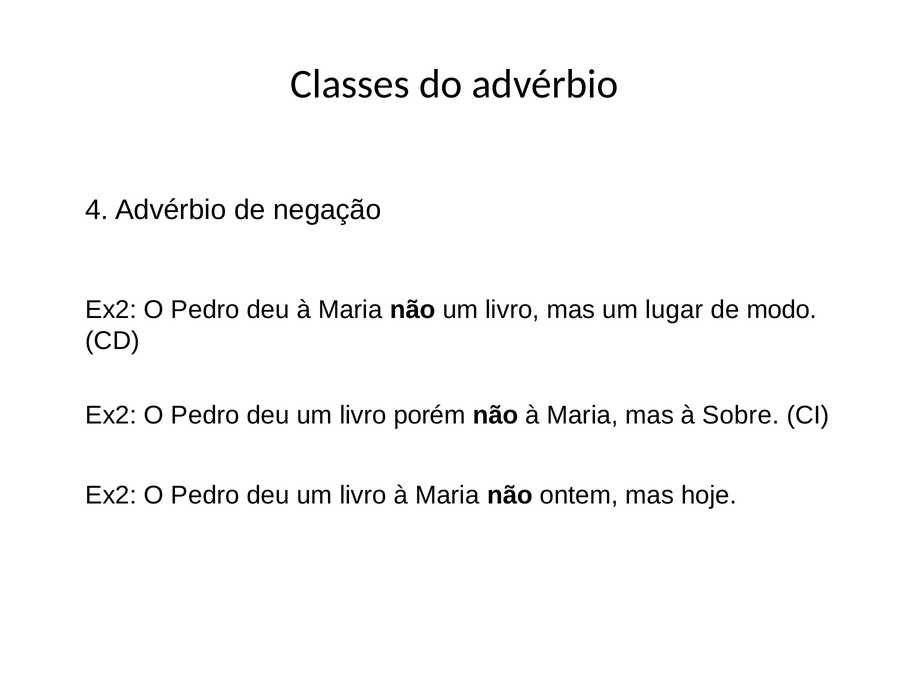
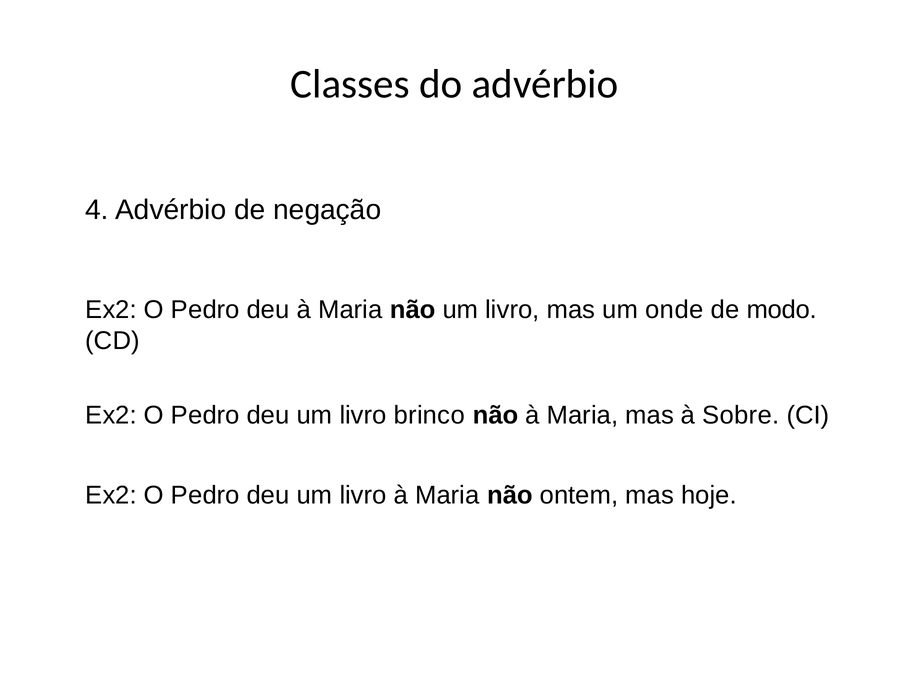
lugar: lugar -> onde
porém: porém -> brinco
